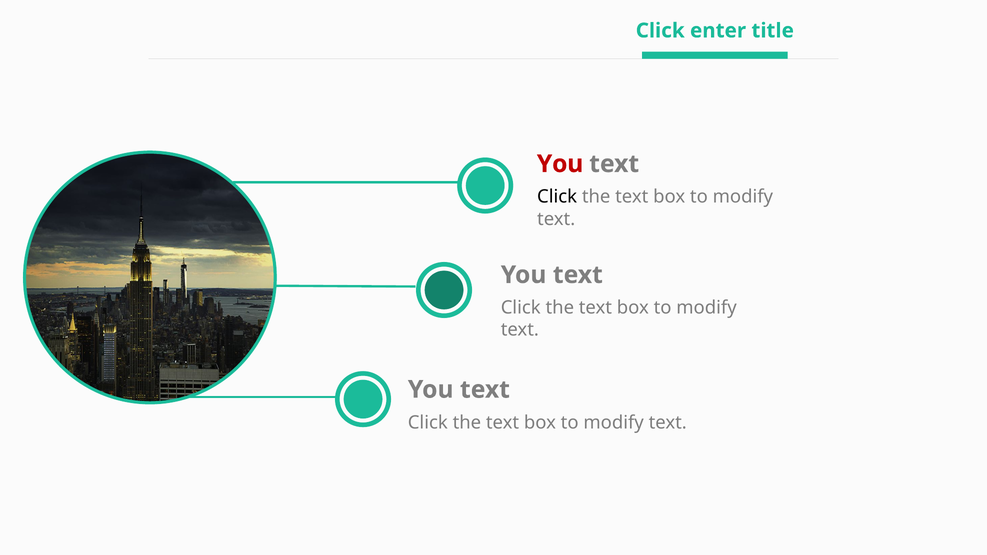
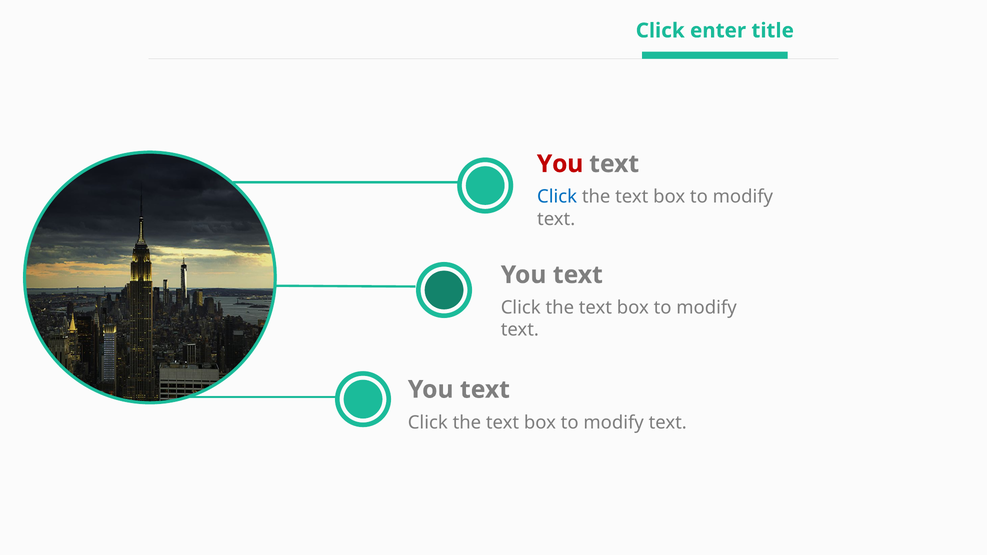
Click at (557, 197) colour: black -> blue
